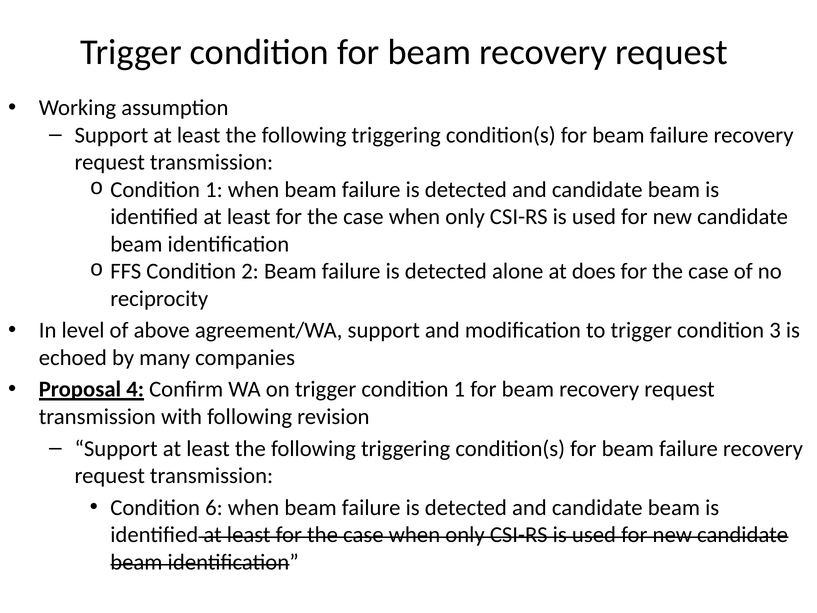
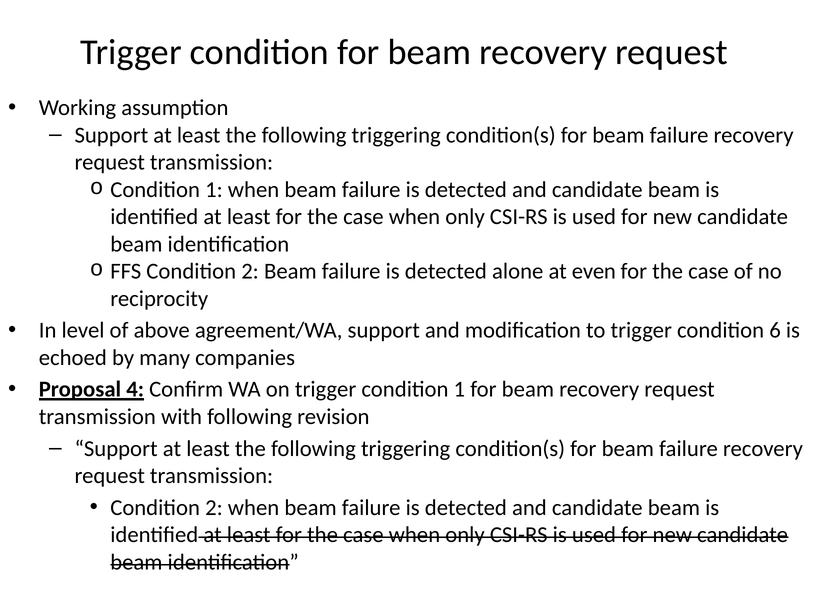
does: does -> even
3: 3 -> 6
6 at (214, 507): 6 -> 2
